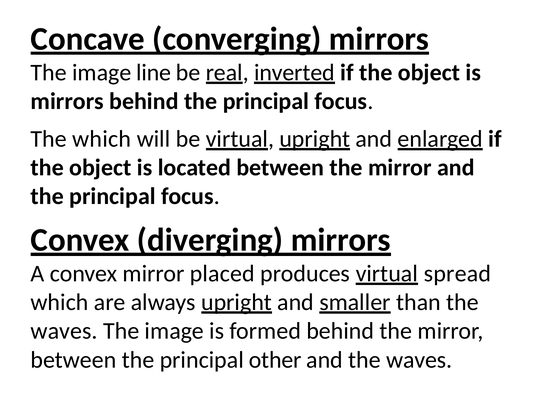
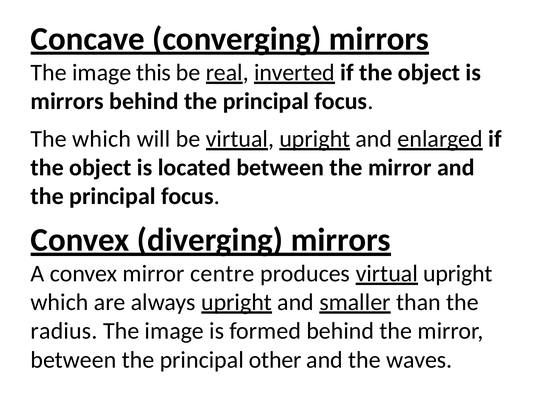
line: line -> this
placed: placed -> centre
spread at (457, 274): spread -> upright
waves at (64, 331): waves -> radius
